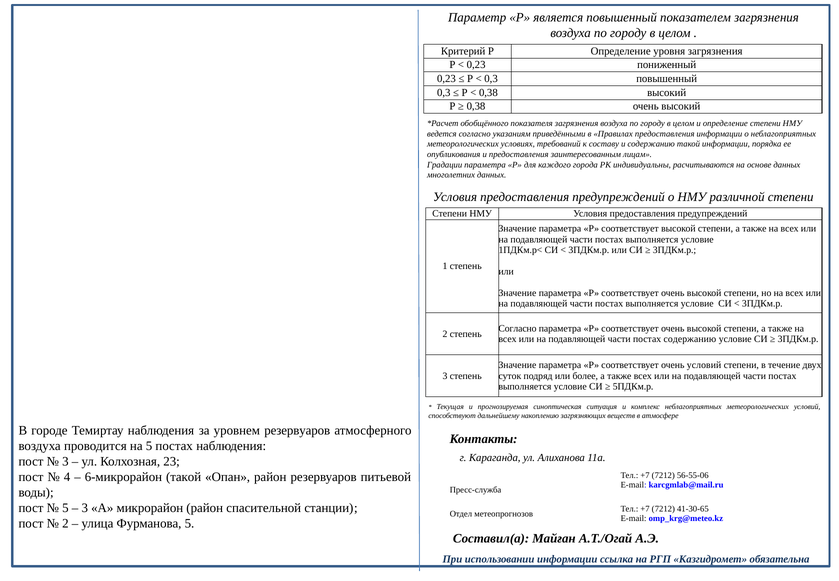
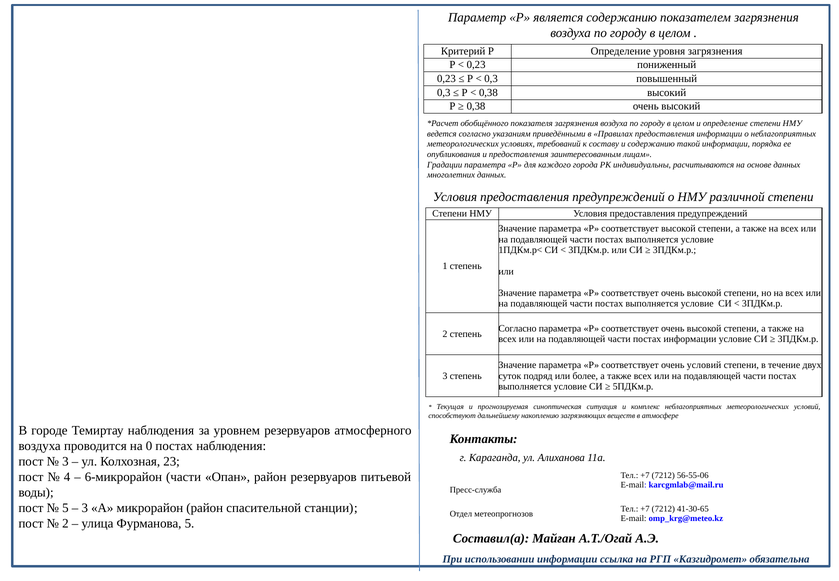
является повышенный: повышенный -> содержанию
постах содержанию: содержанию -> информации
на 5: 5 -> 0
6-микрорайон такой: такой -> части
